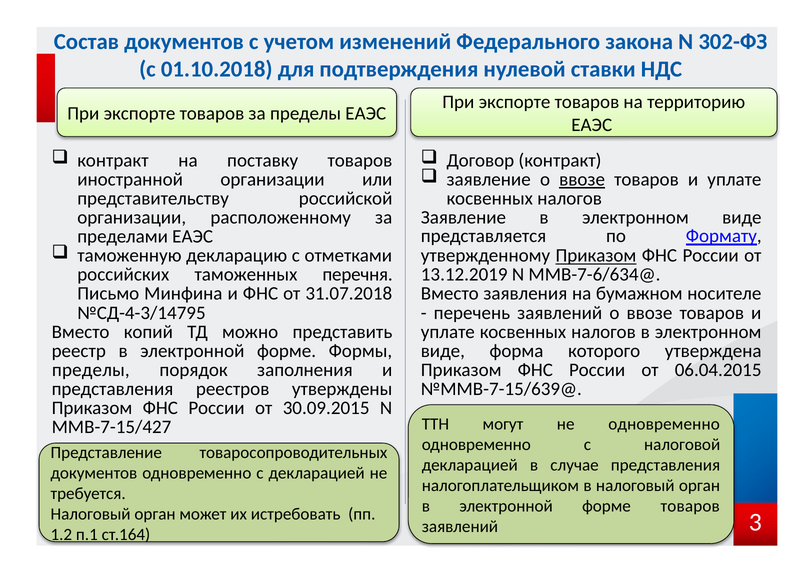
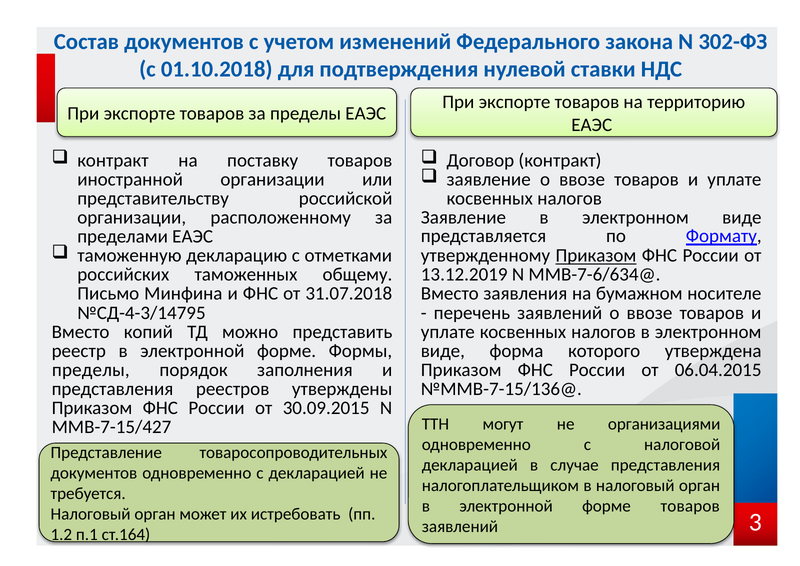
ввозе at (582, 179) underline: present -> none
перечня: перечня -> общему
№ММВ-7-15/639@: №ММВ-7-15/639@ -> №ММВ-7-15/136@
не одновременно: одновременно -> организациями
